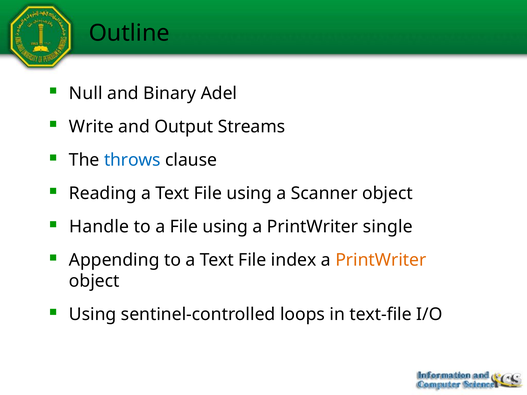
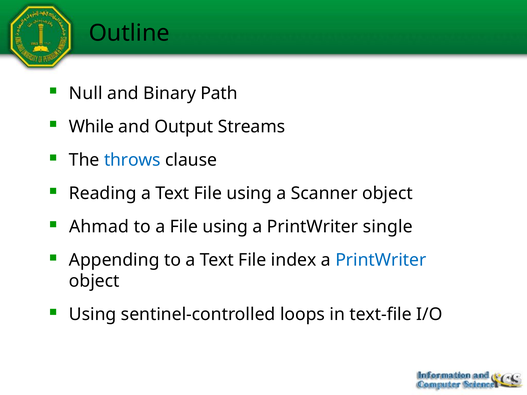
Adel: Adel -> Path
Write: Write -> While
Handle: Handle -> Ahmad
PrintWriter at (381, 260) colour: orange -> blue
